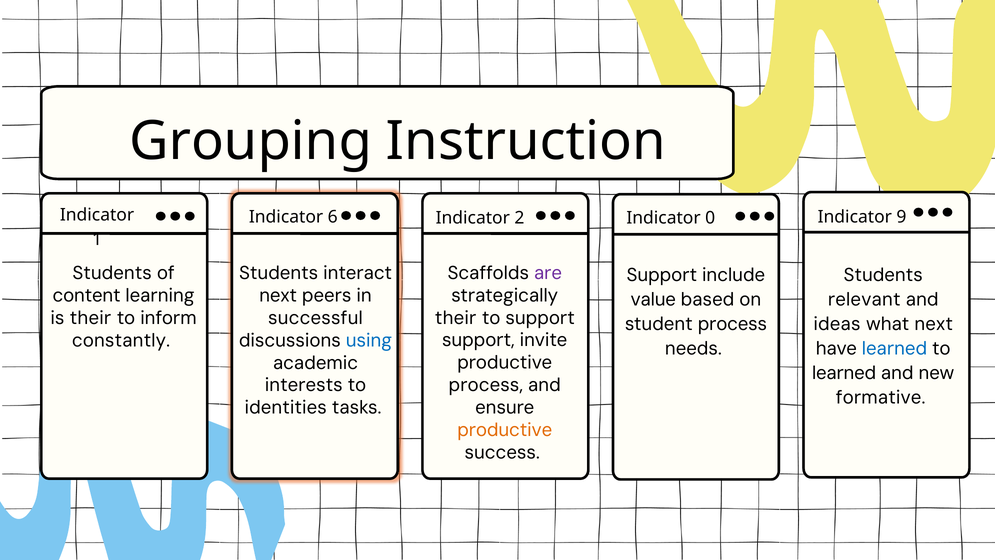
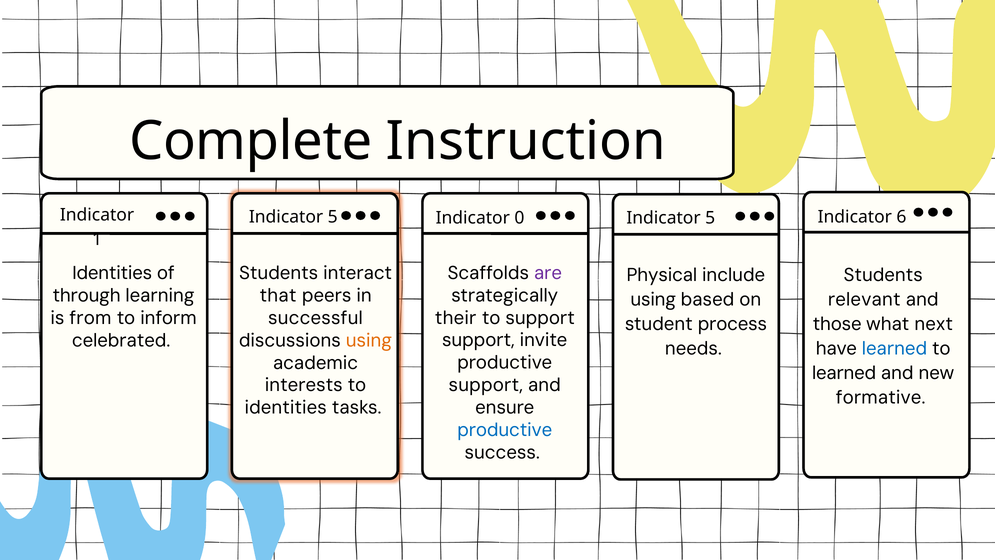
Grouping: Grouping -> Complete
6 at (333, 217): 6 -> 5
2: 2 -> 0
0 at (710, 218): 0 -> 5
9: 9 -> 6
Students at (112, 273): Students -> Identities
Support at (662, 275): Support -> Physical
content: content -> through
next at (278, 295): next -> that
value at (653, 299): value -> using
is their: their -> from
ideas: ideas -> those
constantly: constantly -> celebrated
using at (369, 340) colour: blue -> orange
process at (486, 385): process -> support
productive at (505, 430) colour: orange -> blue
